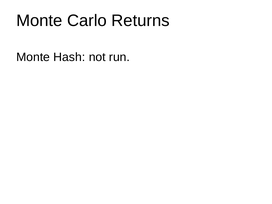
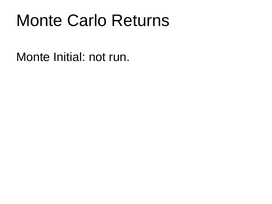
Hash: Hash -> Initial
